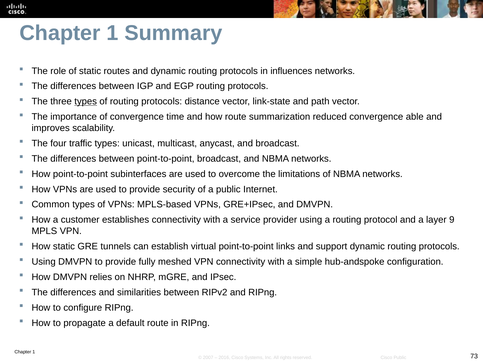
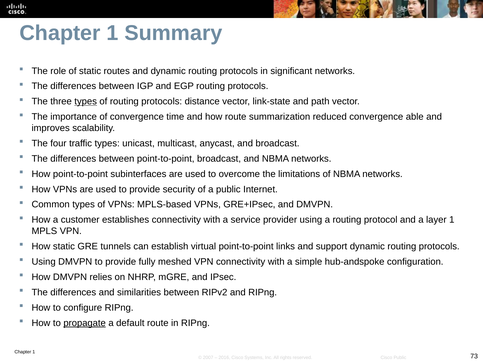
influences: influences -> significant
layer 9: 9 -> 1
propagate underline: none -> present
